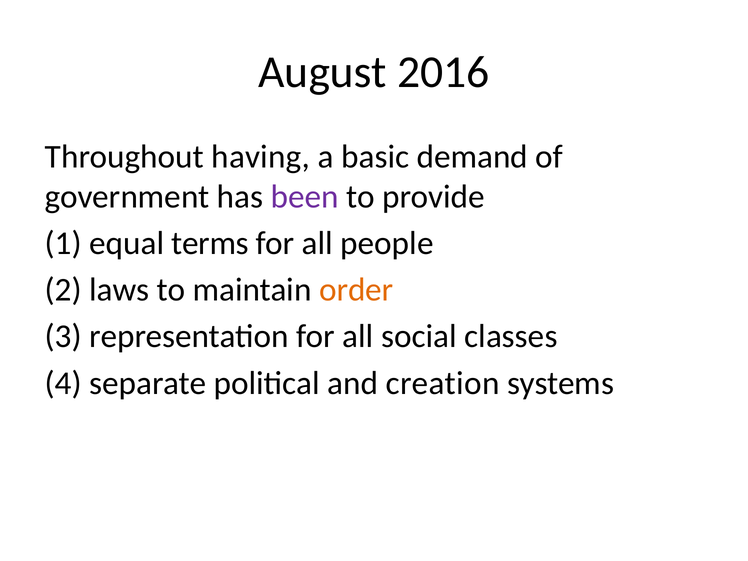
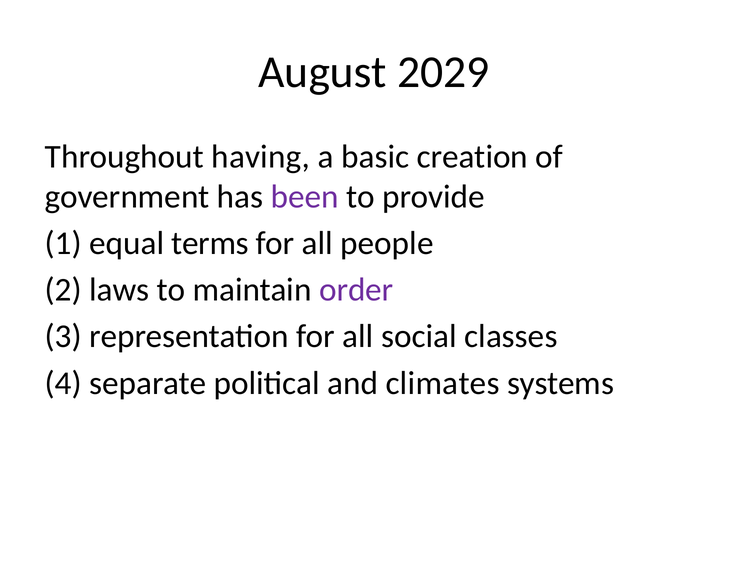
2016: 2016 -> 2029
demand: demand -> creation
order colour: orange -> purple
creation: creation -> climates
